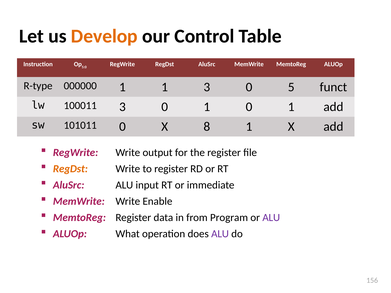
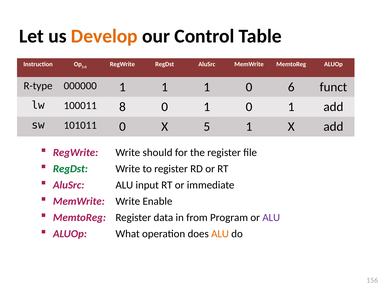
1 1 3: 3 -> 1
5: 5 -> 6
100011 3: 3 -> 8
8: 8 -> 5
output: output -> should
RegDst at (70, 169) colour: orange -> green
ALU at (220, 234) colour: purple -> orange
